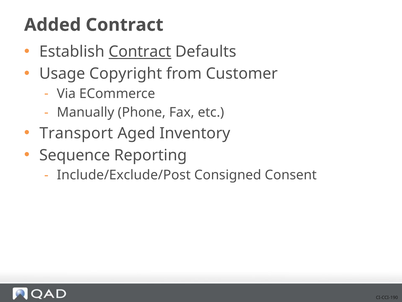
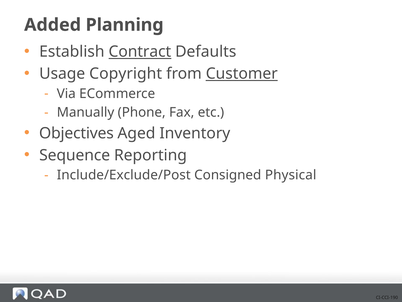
Added Contract: Contract -> Planning
Customer underline: none -> present
Transport: Transport -> Objectives
Consent: Consent -> Physical
